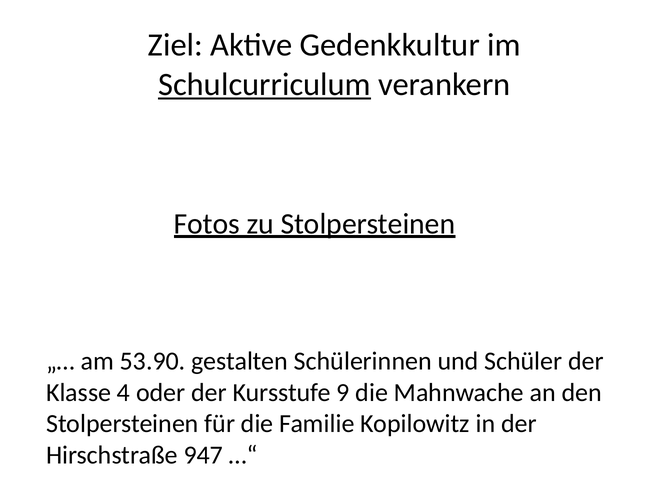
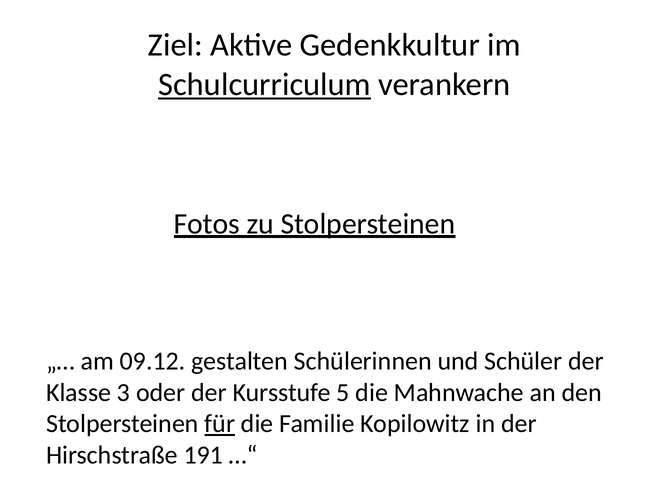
53.90: 53.90 -> 09.12
4: 4 -> 3
9: 9 -> 5
für underline: none -> present
947: 947 -> 191
